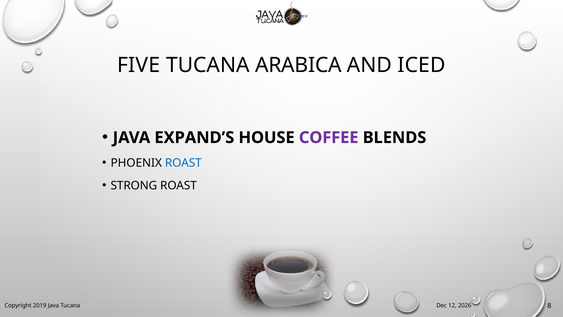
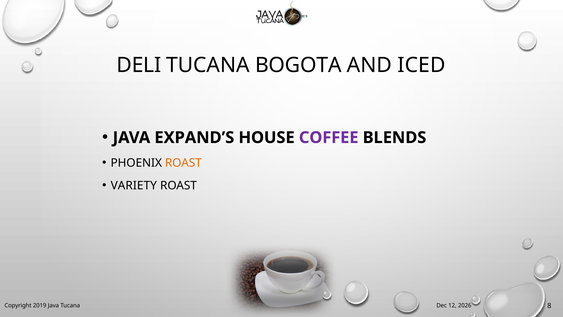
FIVE: FIVE -> DELI
ARABICA: ARABICA -> BOGOTA
ROAST at (183, 163) colour: blue -> orange
STRONG: STRONG -> VARIETY
